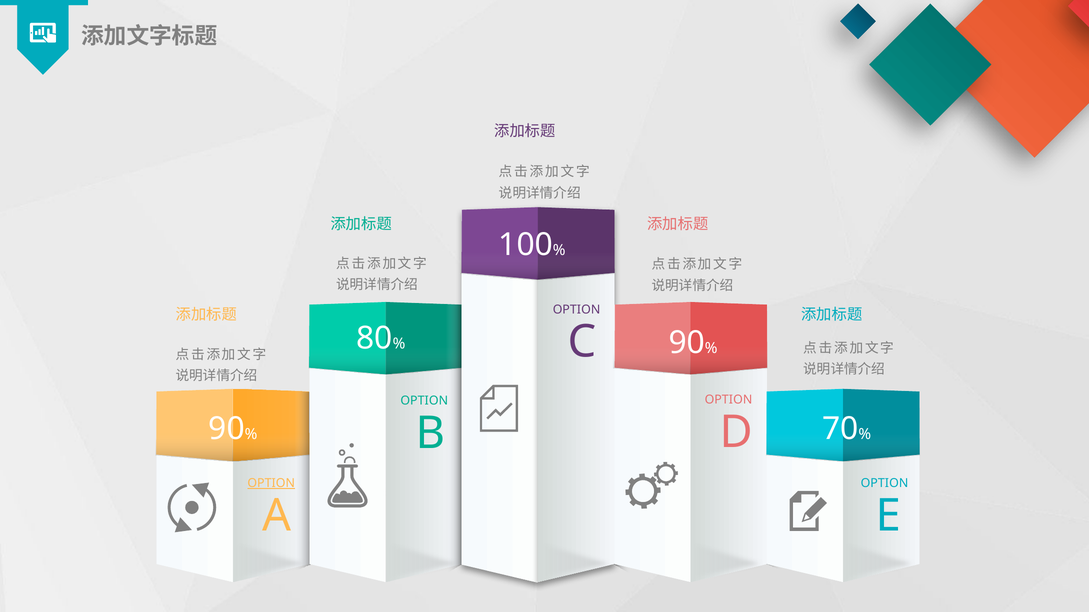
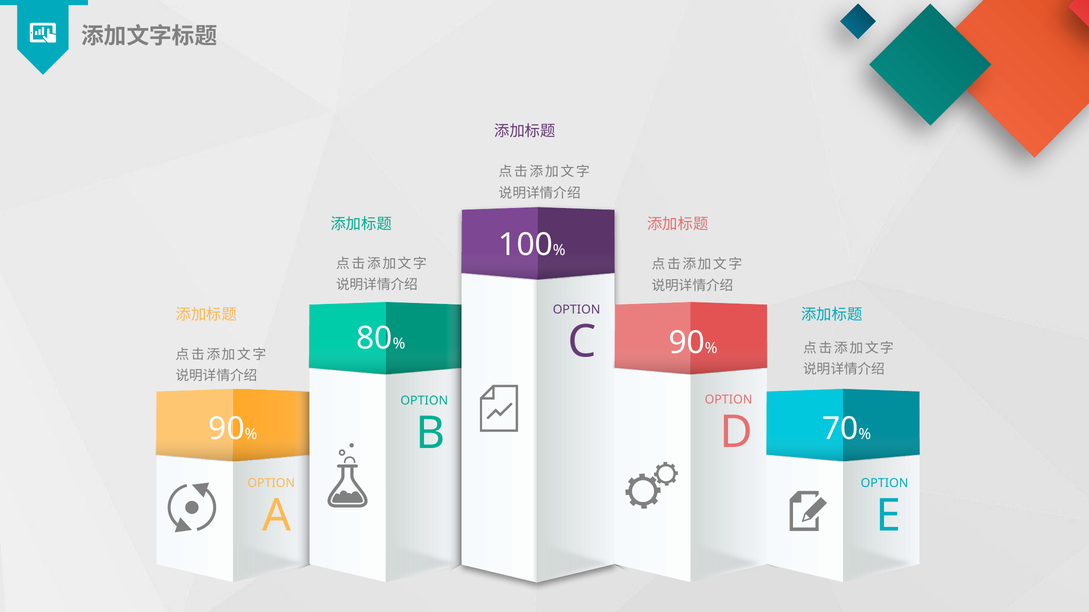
OPTION at (271, 484) underline: present -> none
